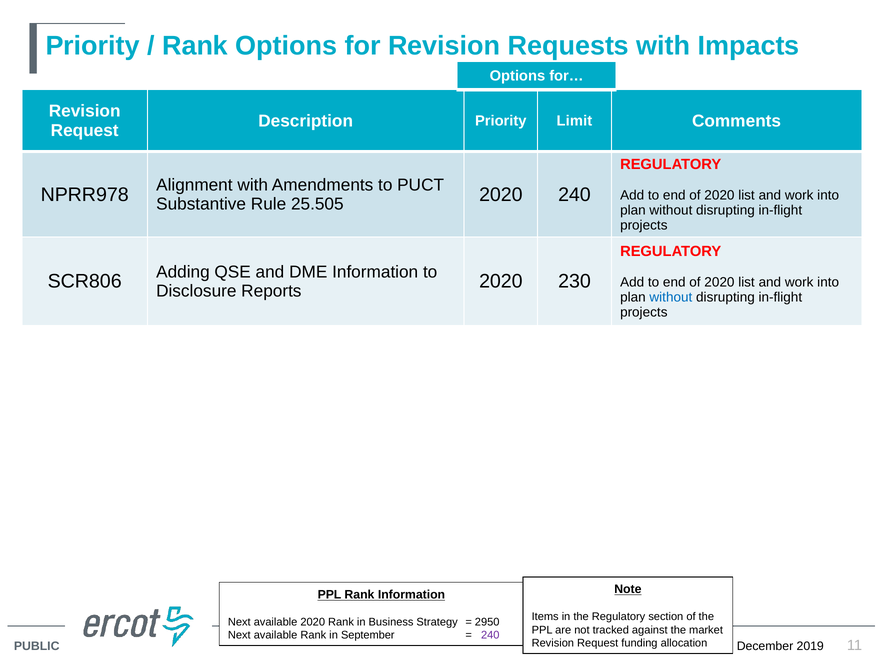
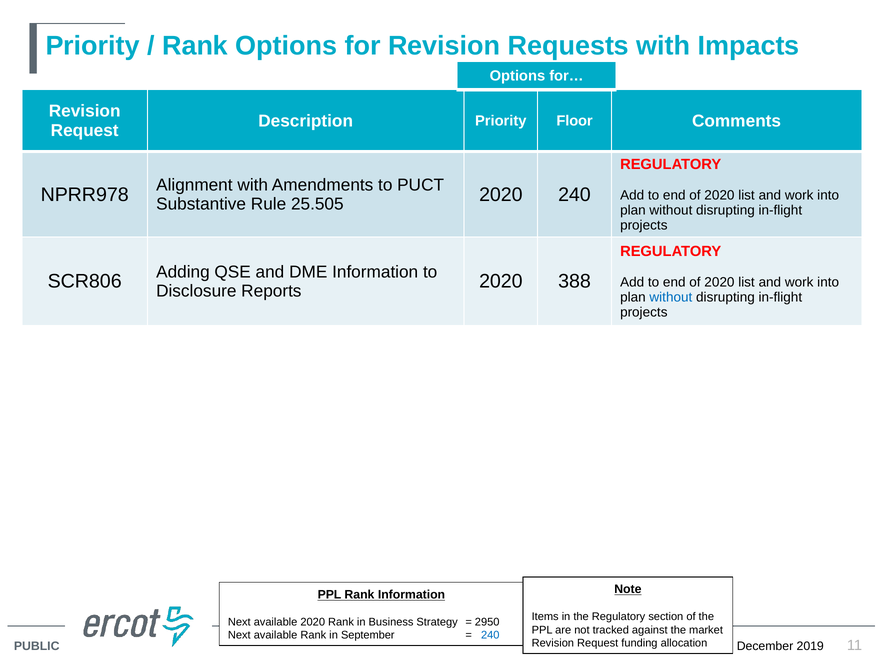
Limit: Limit -> Floor
230: 230 -> 388
240 at (490, 635) colour: purple -> blue
